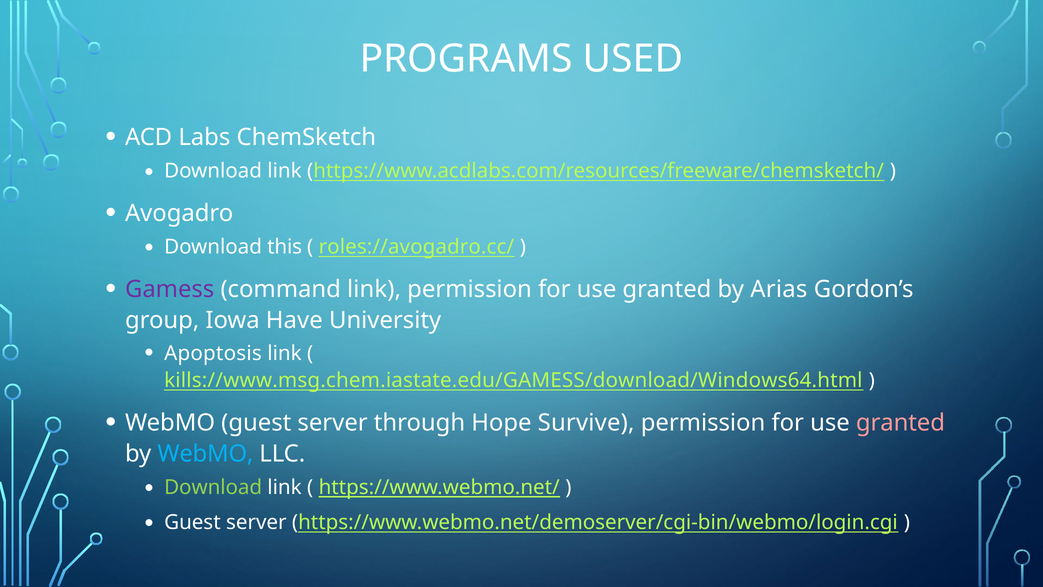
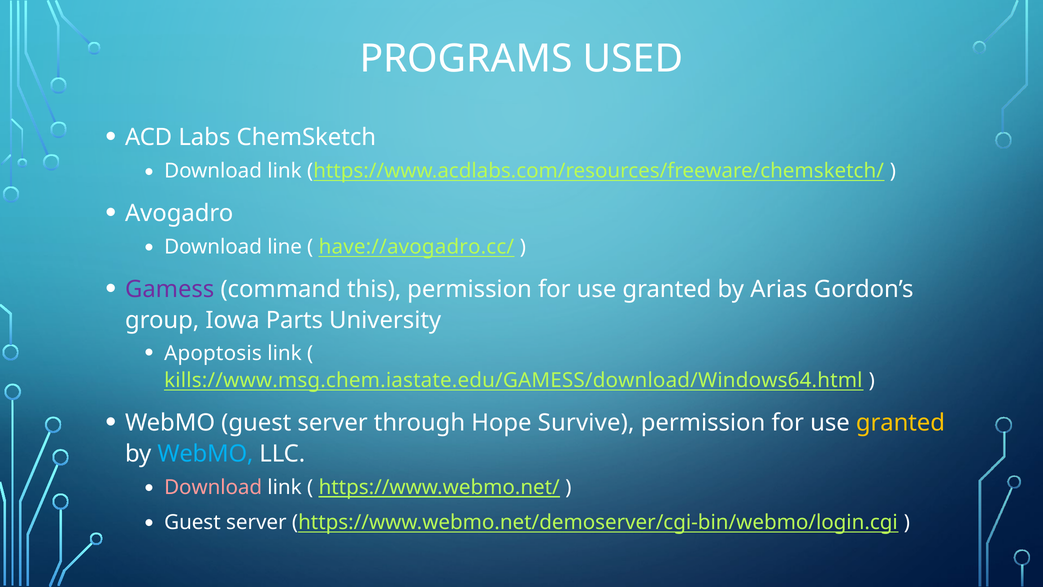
this: this -> line
roles://avogadro.cc/: roles://avogadro.cc/ -> have://avogadro.cc/
command link: link -> this
Have: Have -> Parts
granted at (900, 423) colour: pink -> yellow
Download at (213, 487) colour: light green -> pink
